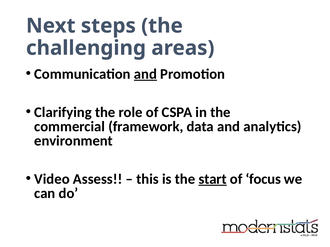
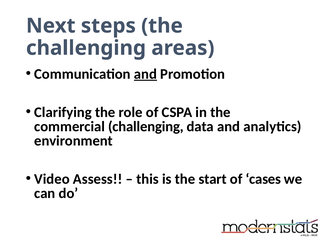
commercial framework: framework -> challenging
start underline: present -> none
focus: focus -> cases
